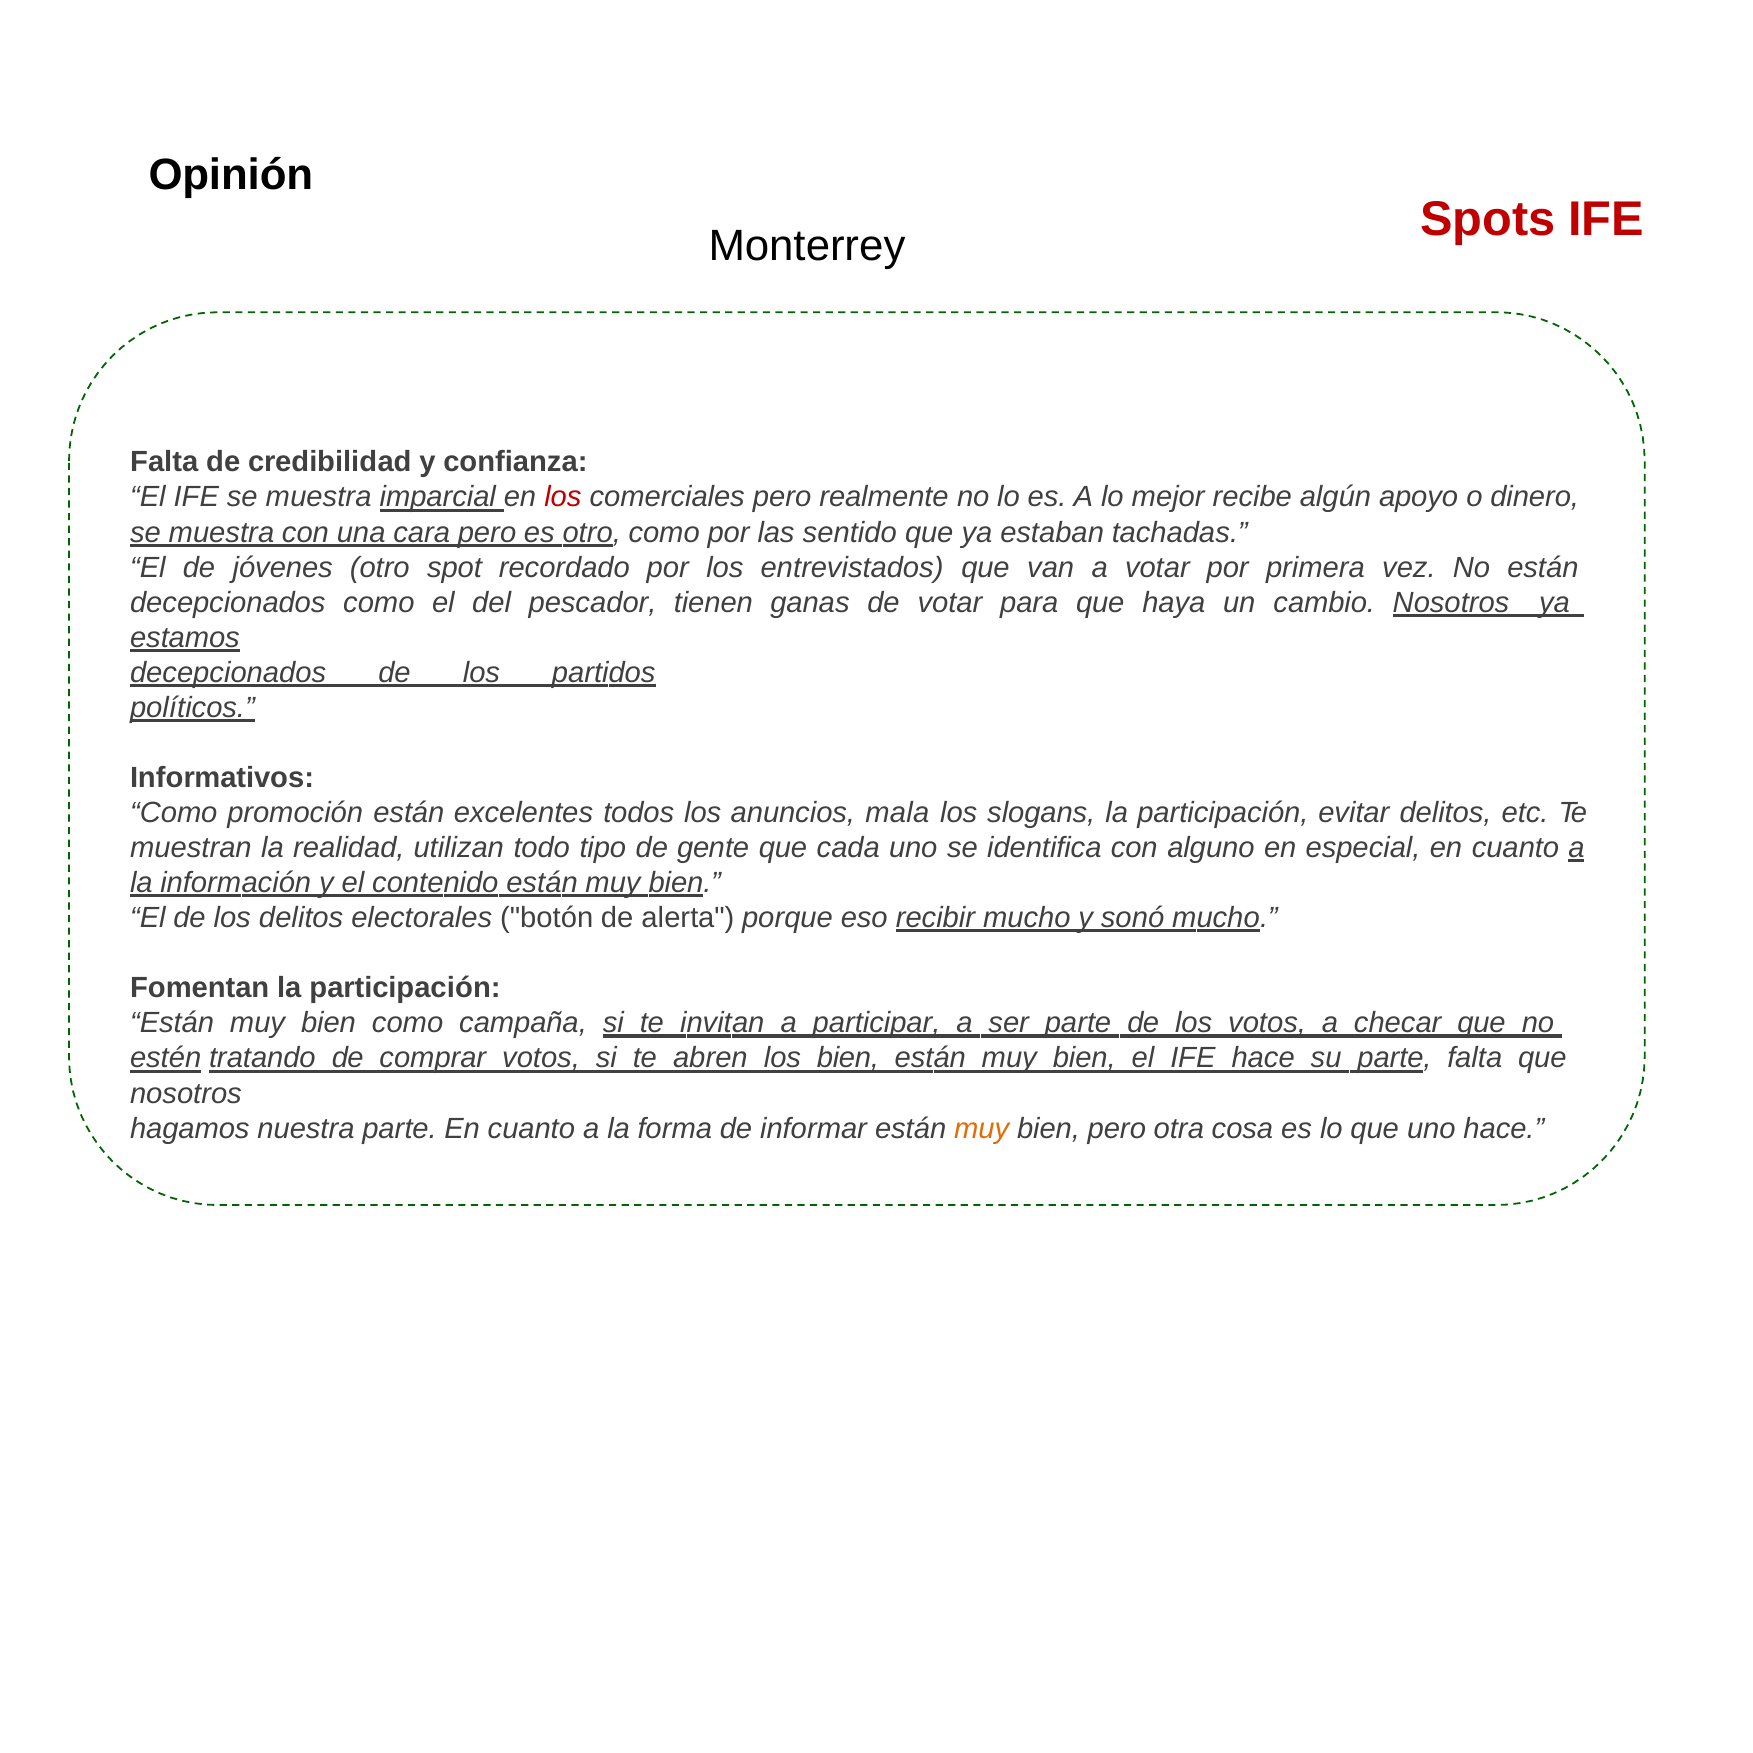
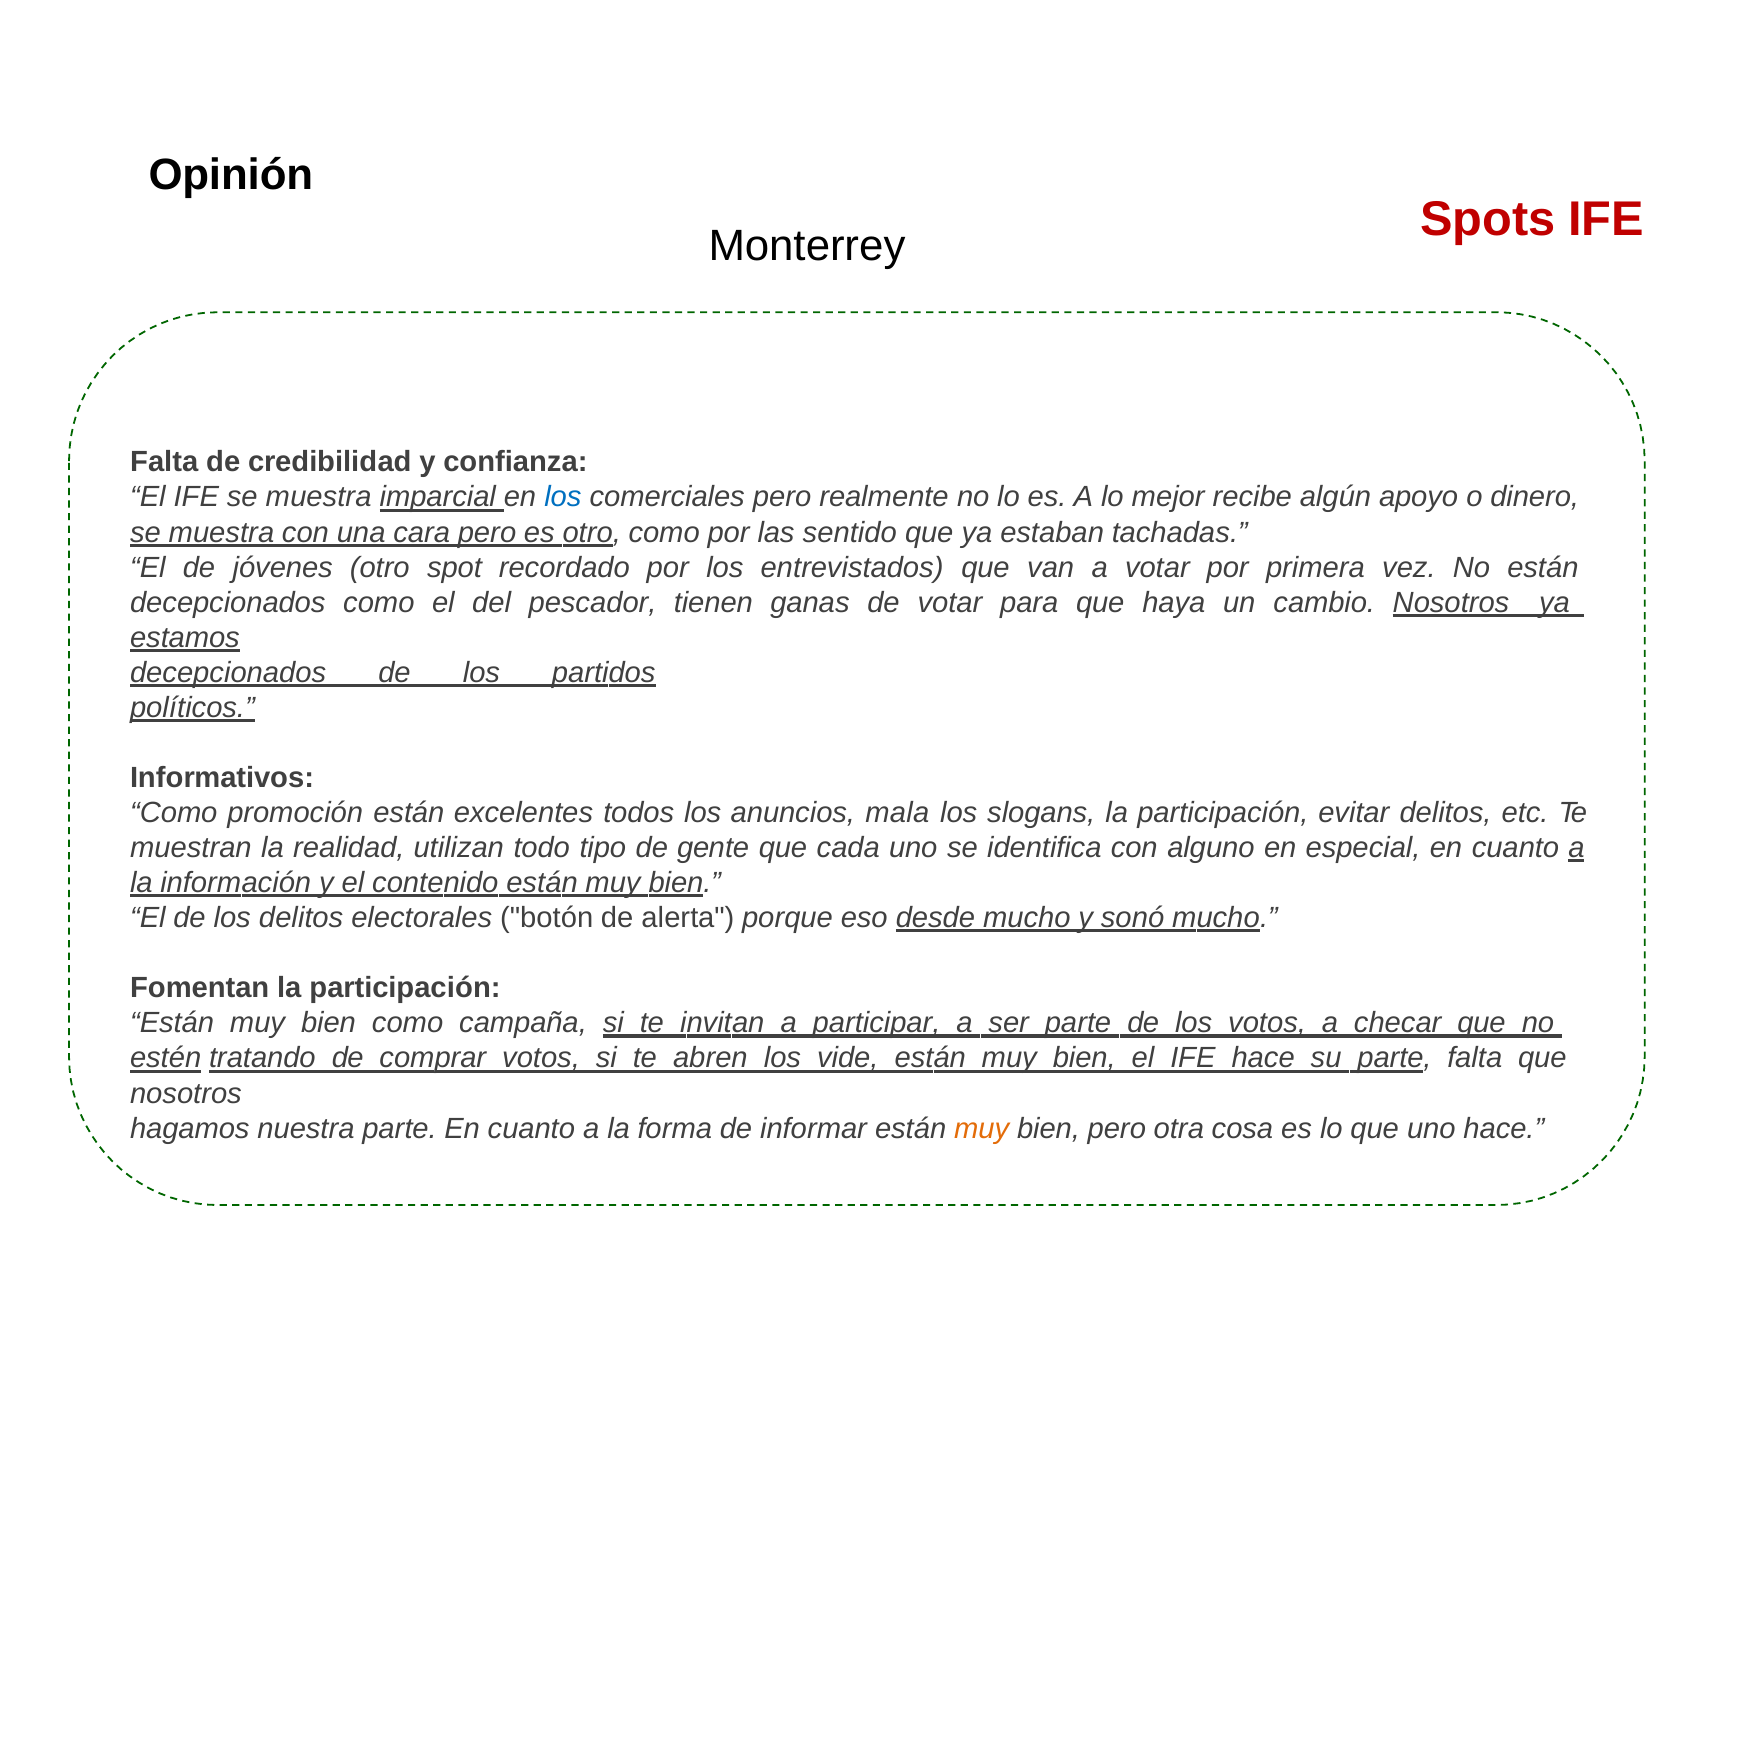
los at (563, 497) colour: red -> blue
recibir: recibir -> desde
los bien: bien -> vide
